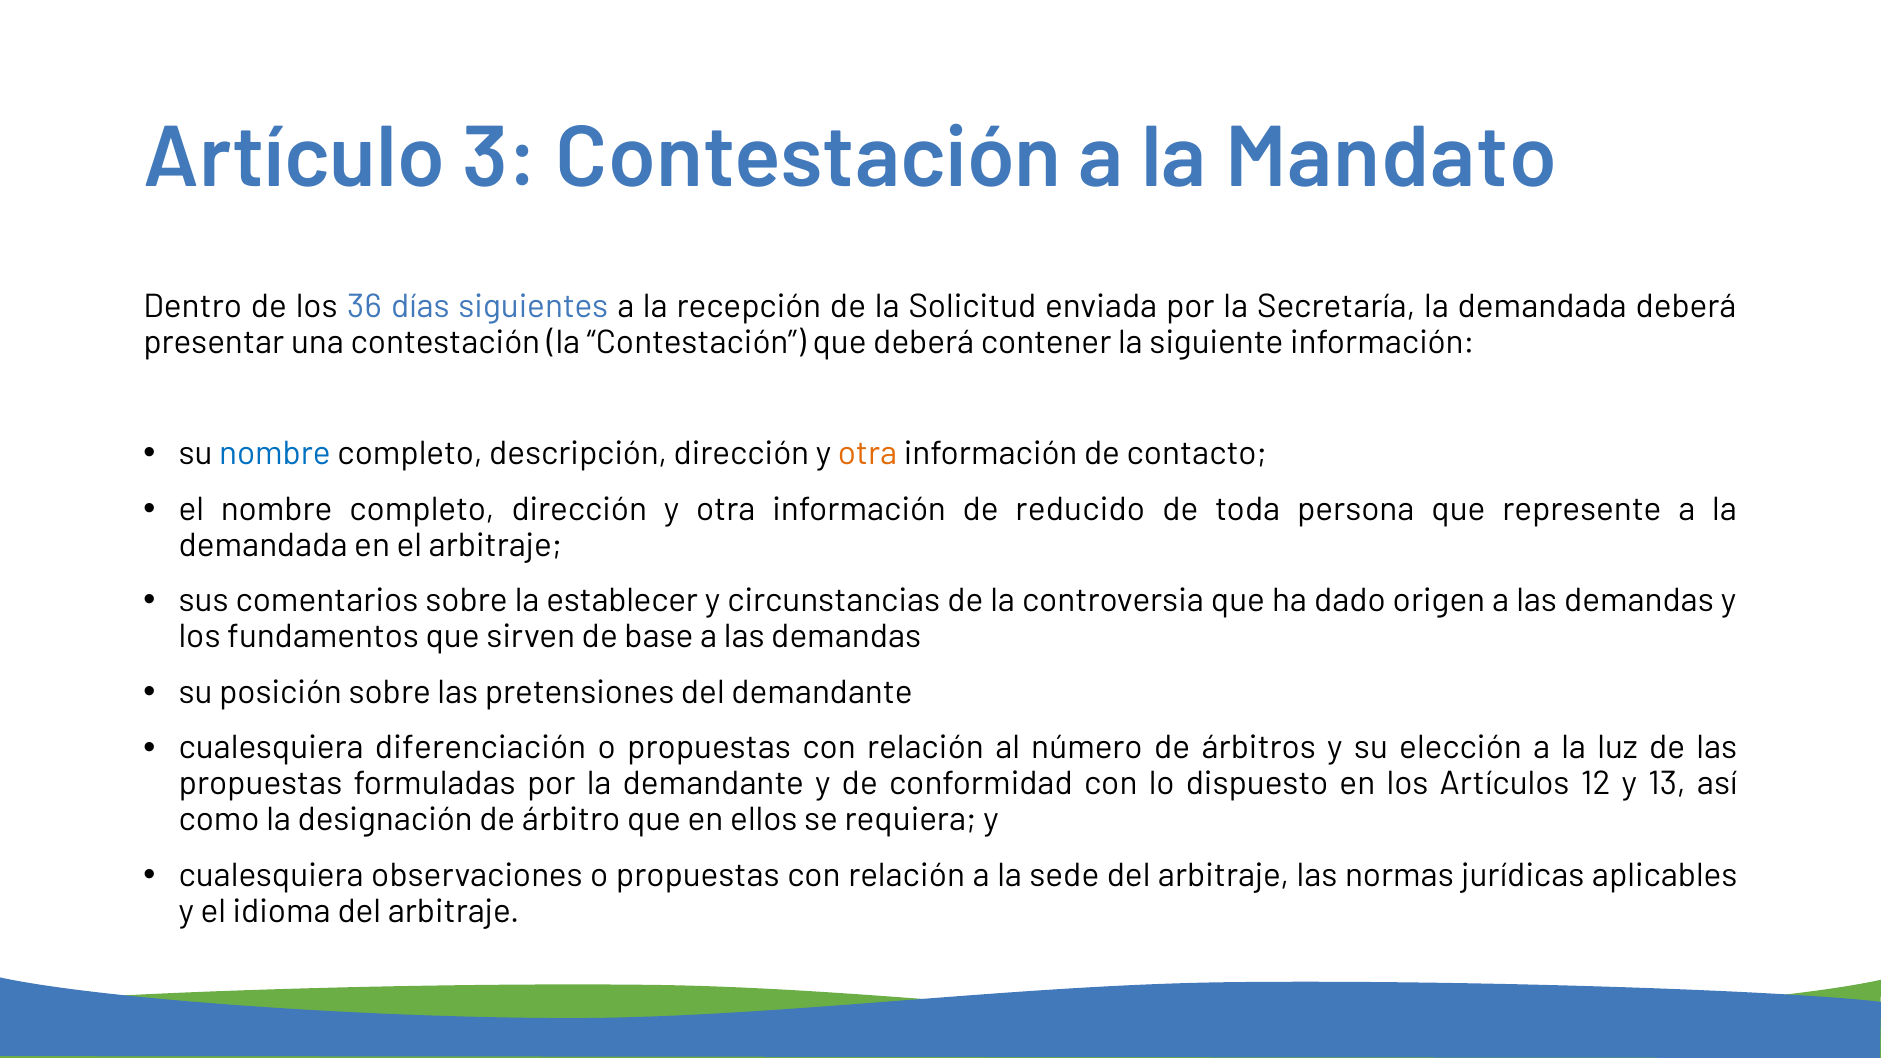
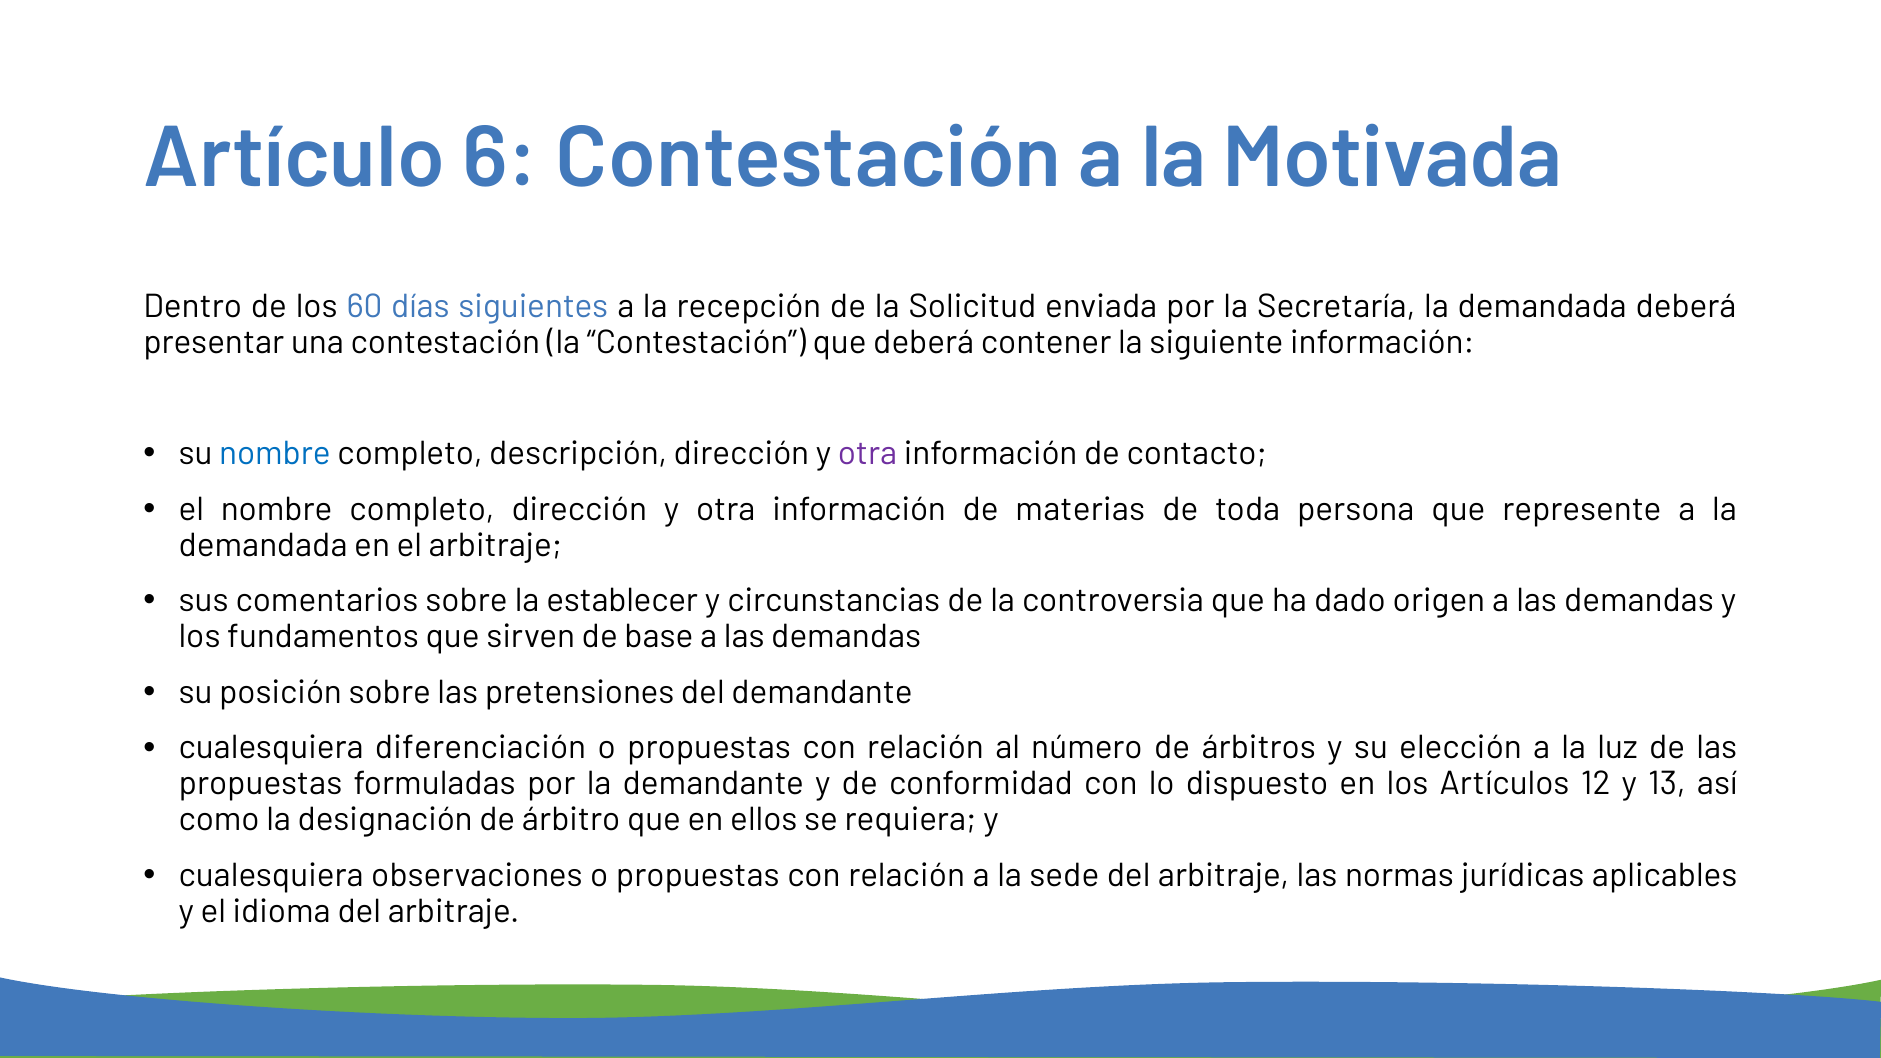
3: 3 -> 6
Mandato: Mandato -> Motivada
36: 36 -> 60
otra at (867, 454) colour: orange -> purple
reducido: reducido -> materias
